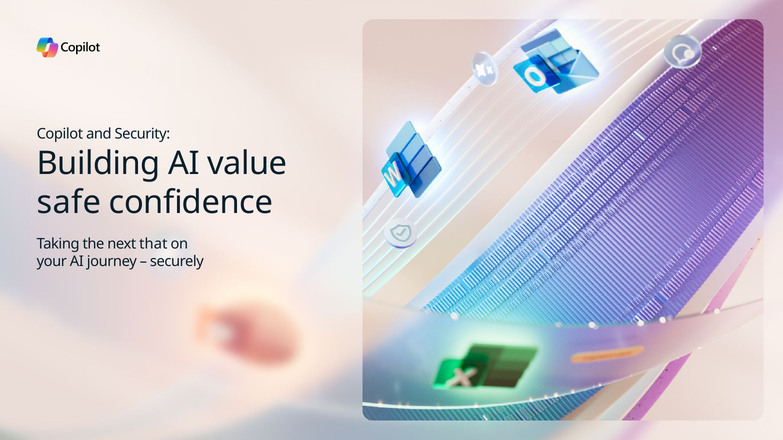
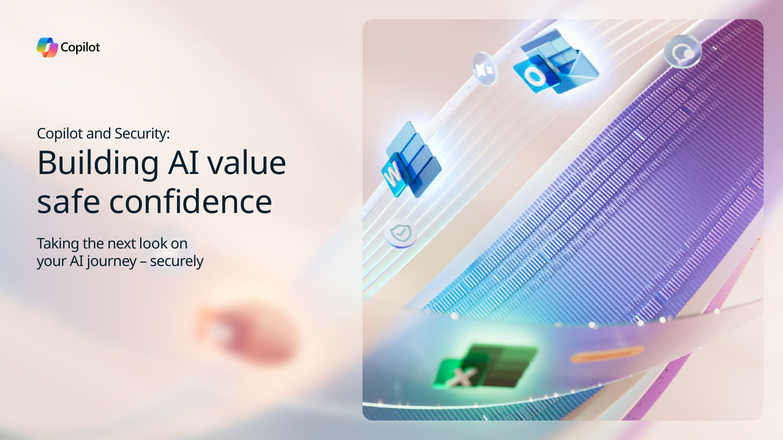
that: that -> look
